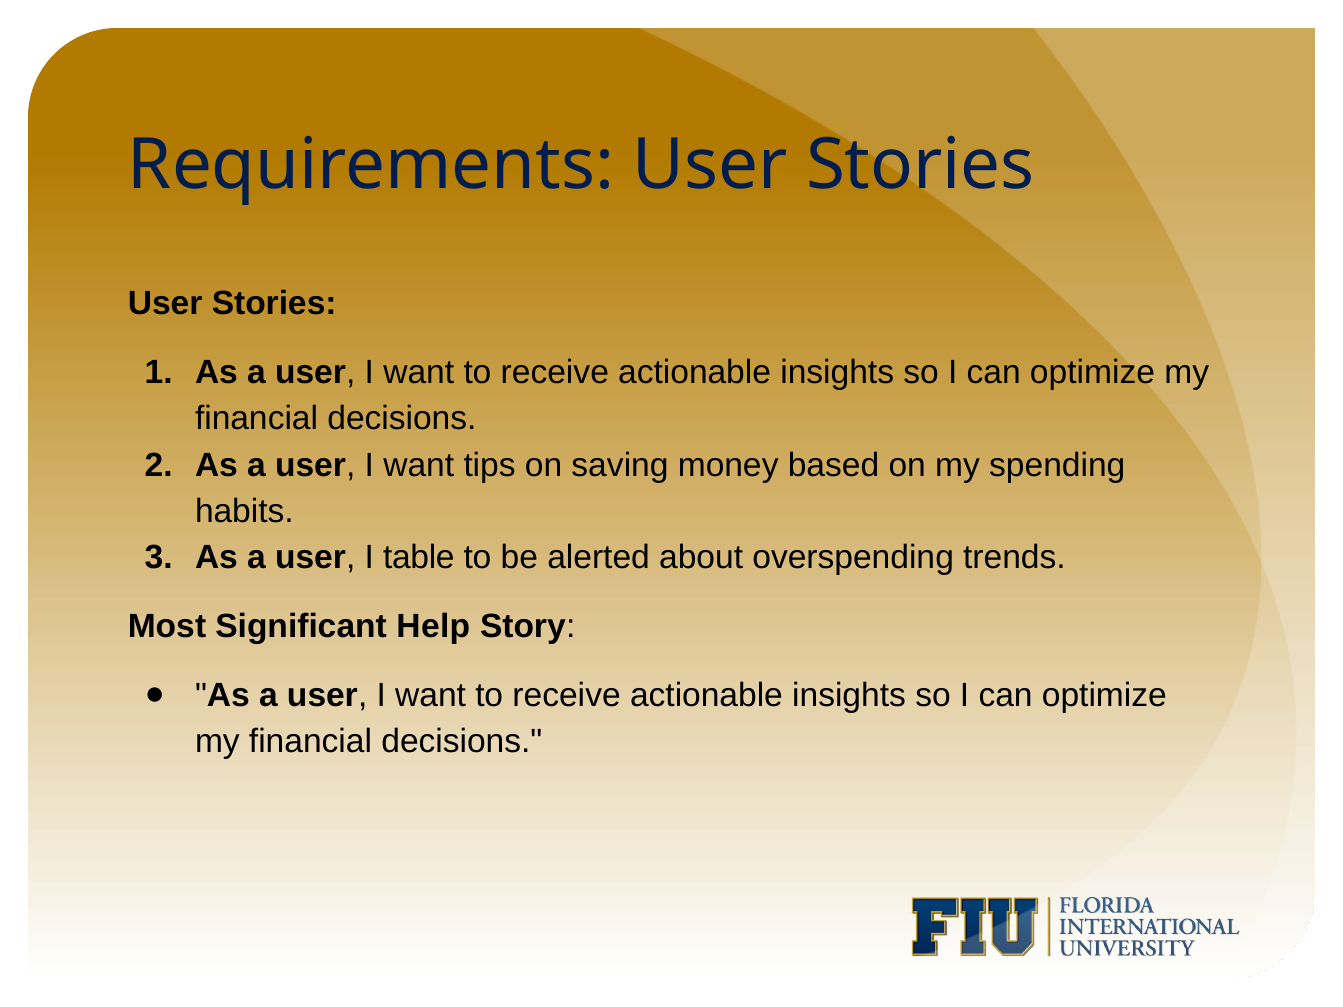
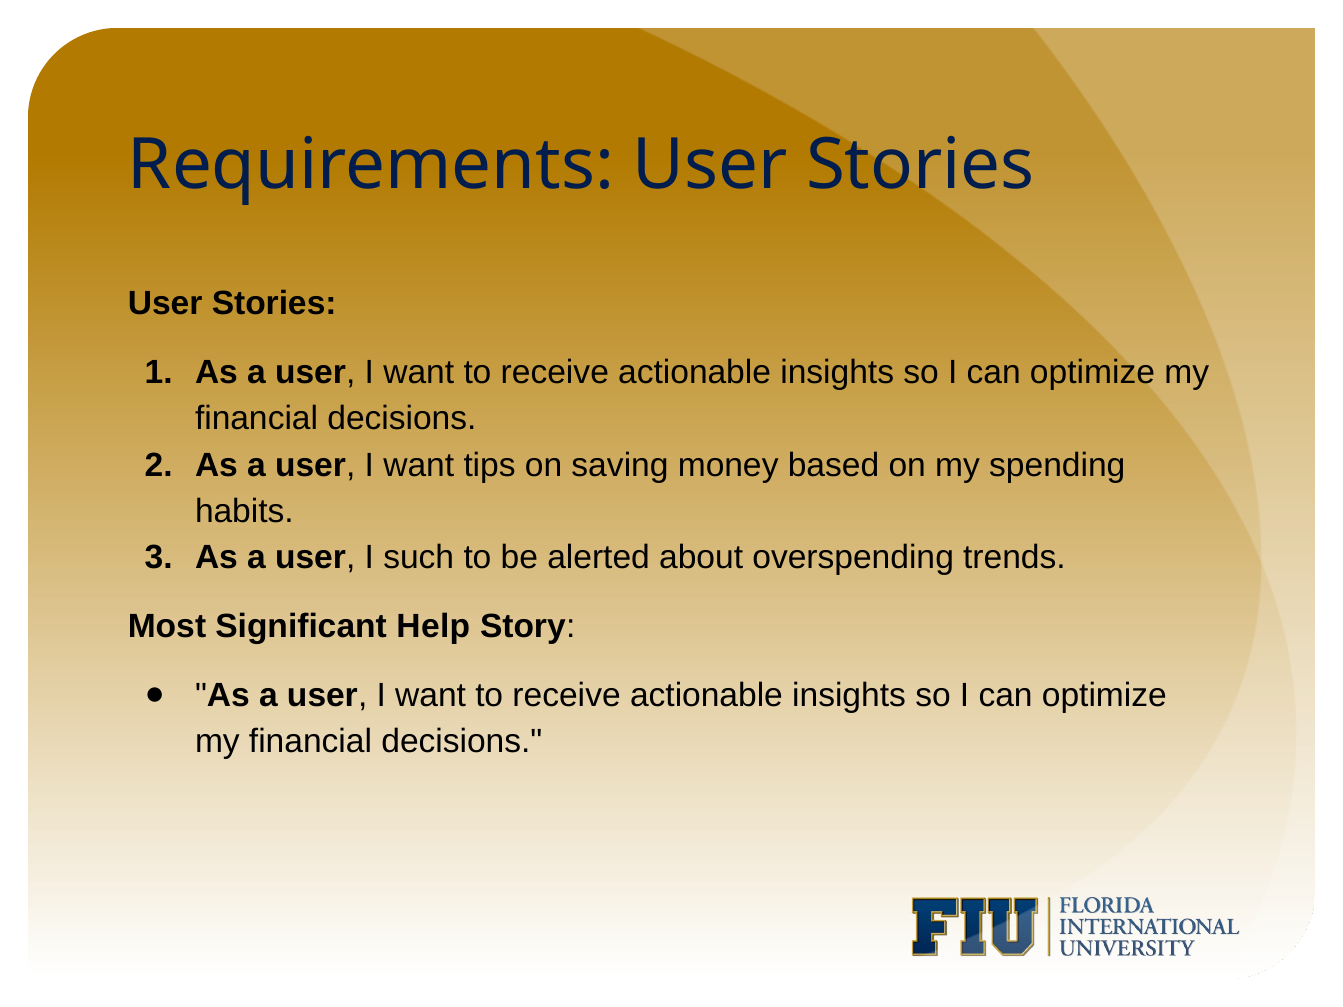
table: table -> such
